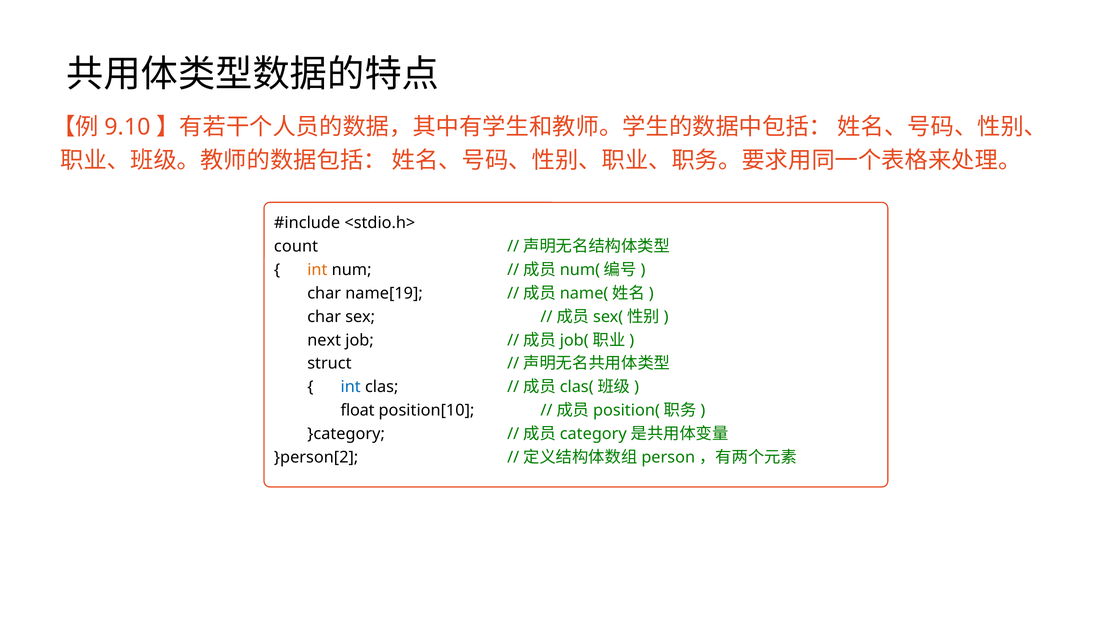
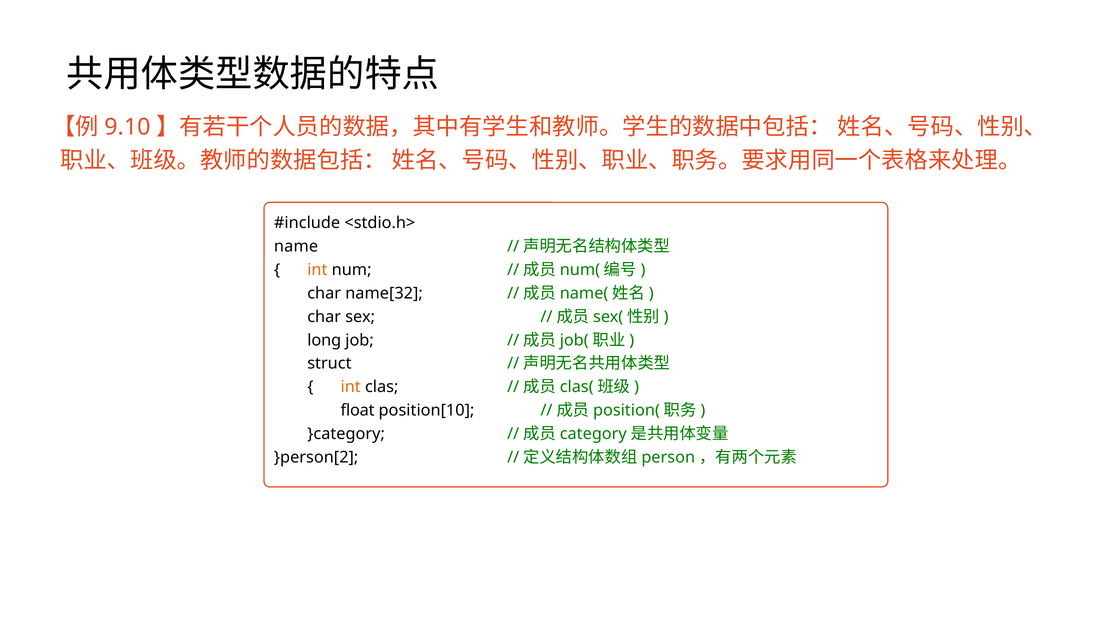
count: count -> name
name[19: name[19 -> name[32
next: next -> long
int at (351, 387) colour: blue -> orange
